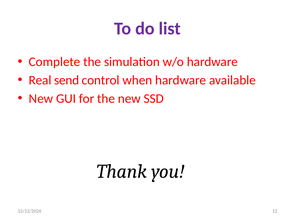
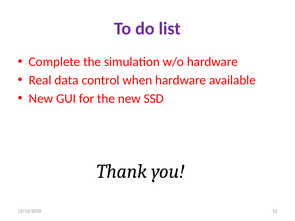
send: send -> data
